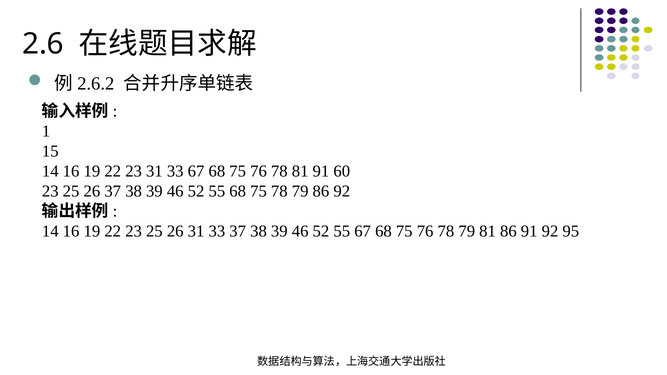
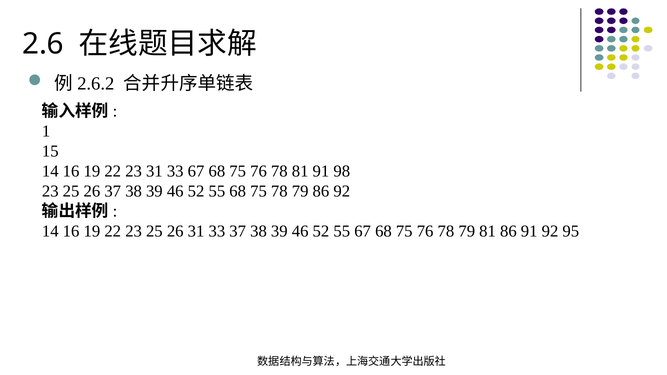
60: 60 -> 98
